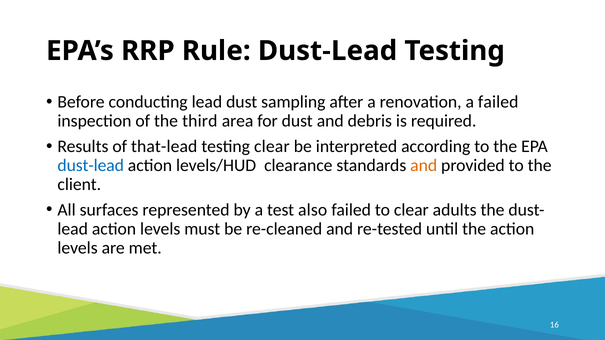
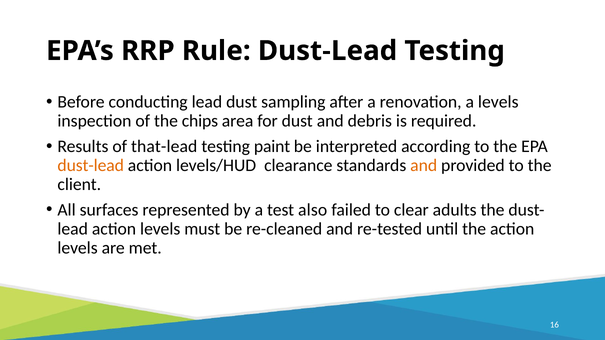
a failed: failed -> levels
third: third -> chips
testing clear: clear -> paint
dust-lead at (91, 166) colour: blue -> orange
